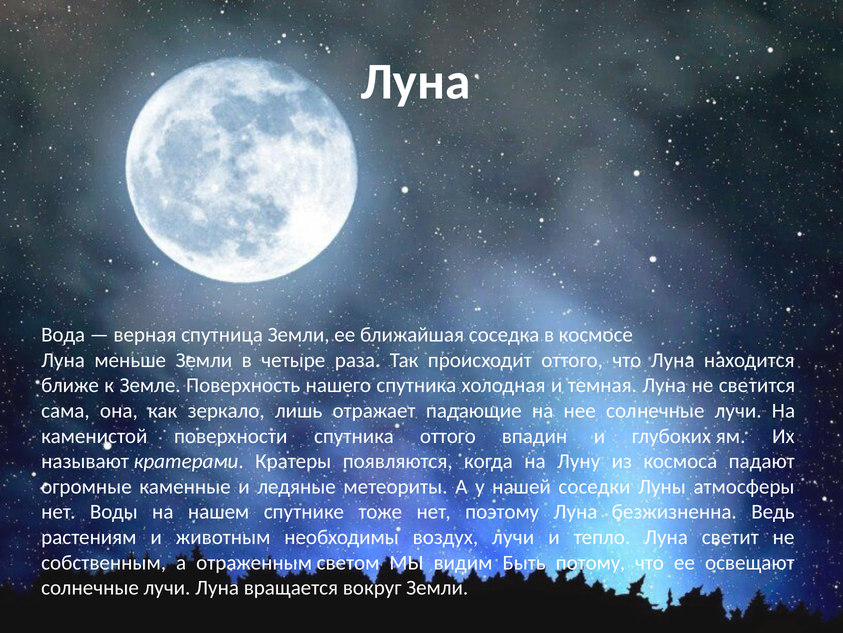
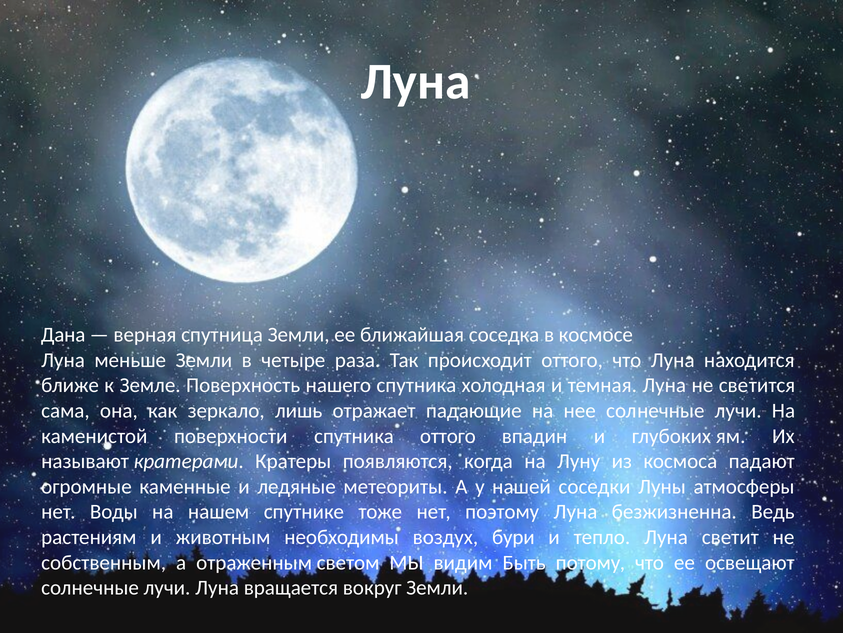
Вода: Вода -> Дана
воздух лучи: лучи -> бури
